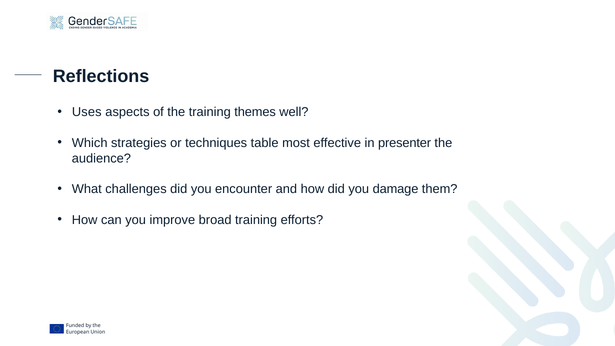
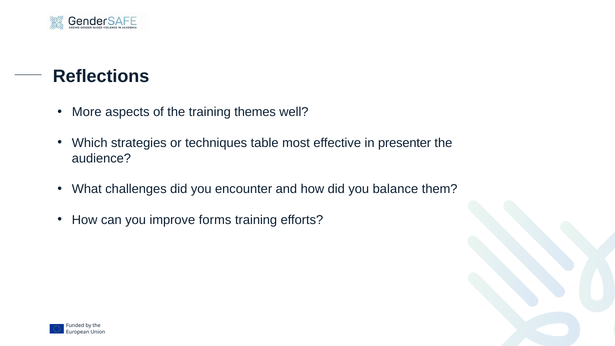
Uses: Uses -> More
damage: damage -> balance
broad: broad -> forms
